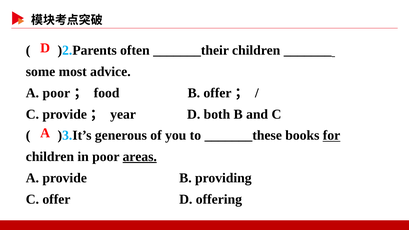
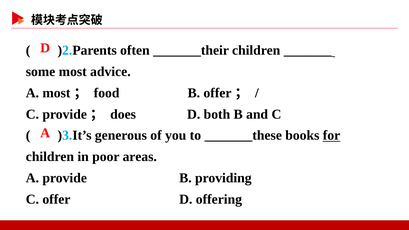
A poor: poor -> most
year: year -> does
areas underline: present -> none
